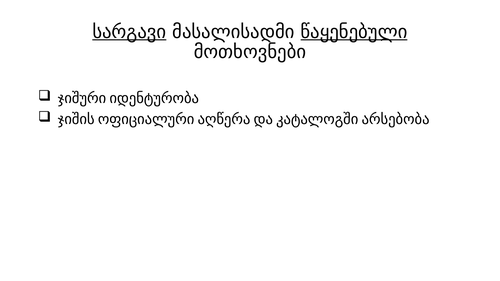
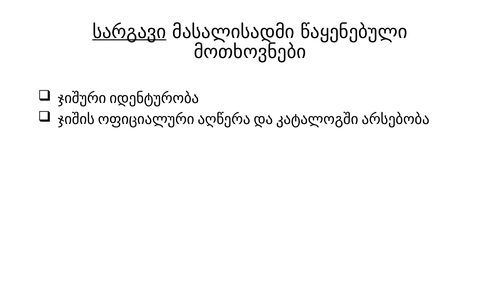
წაყენებული underline: present -> none
